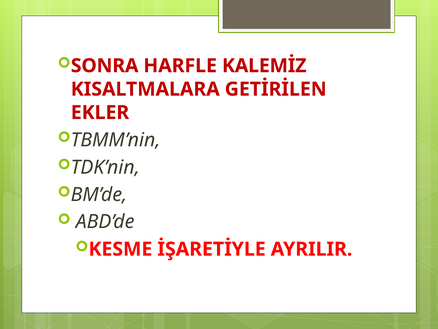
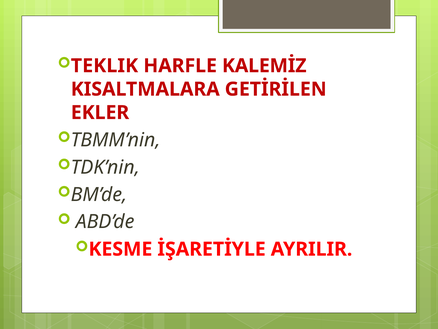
SONRA: SONRA -> TEKLIK
